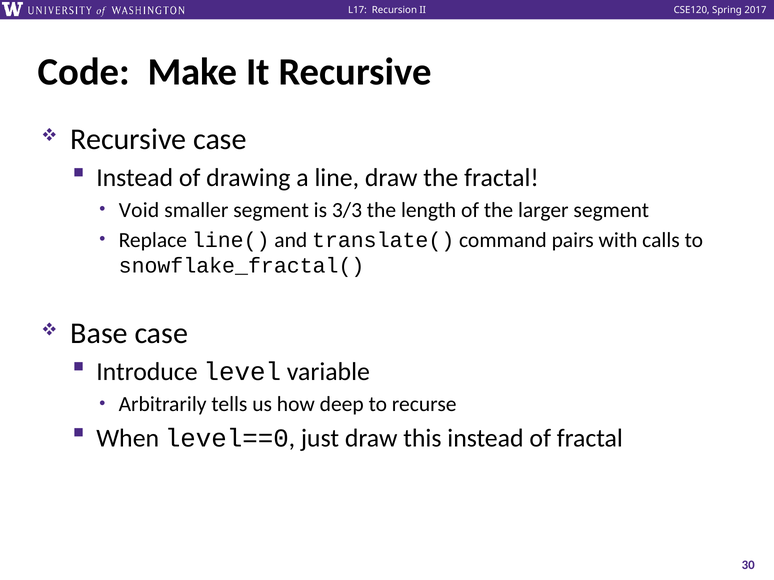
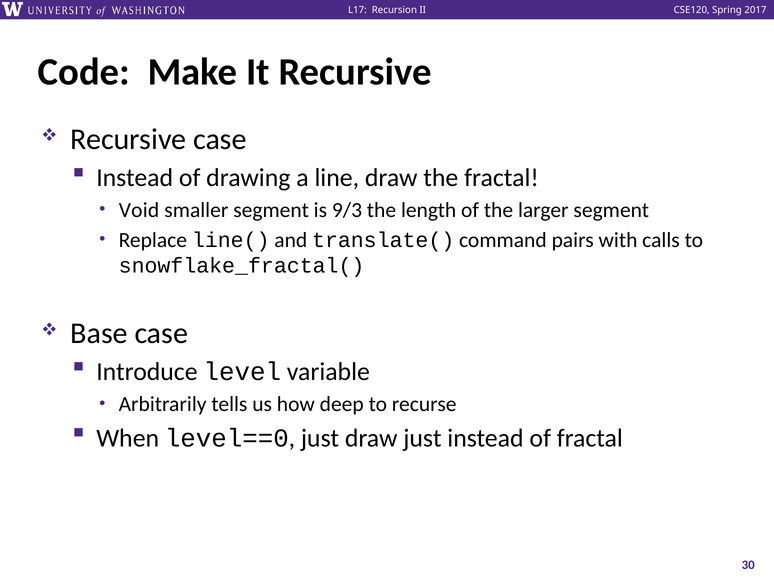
3/3: 3/3 -> 9/3
draw this: this -> just
